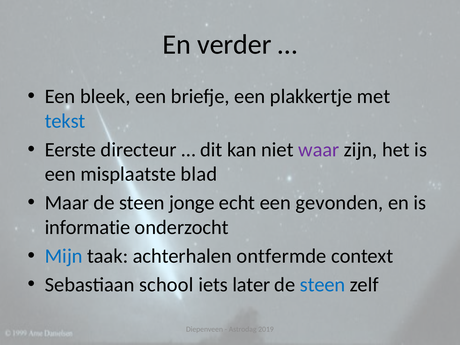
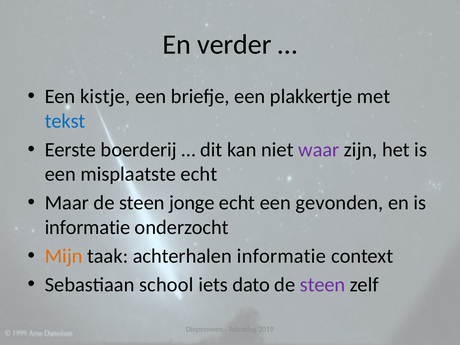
bleek: bleek -> kistje
directeur: directeur -> boerderij
misplaatste blad: blad -> echt
Mijn colour: blue -> orange
achterhalen ontfermde: ontfermde -> informatie
later: later -> dato
steen at (323, 285) colour: blue -> purple
